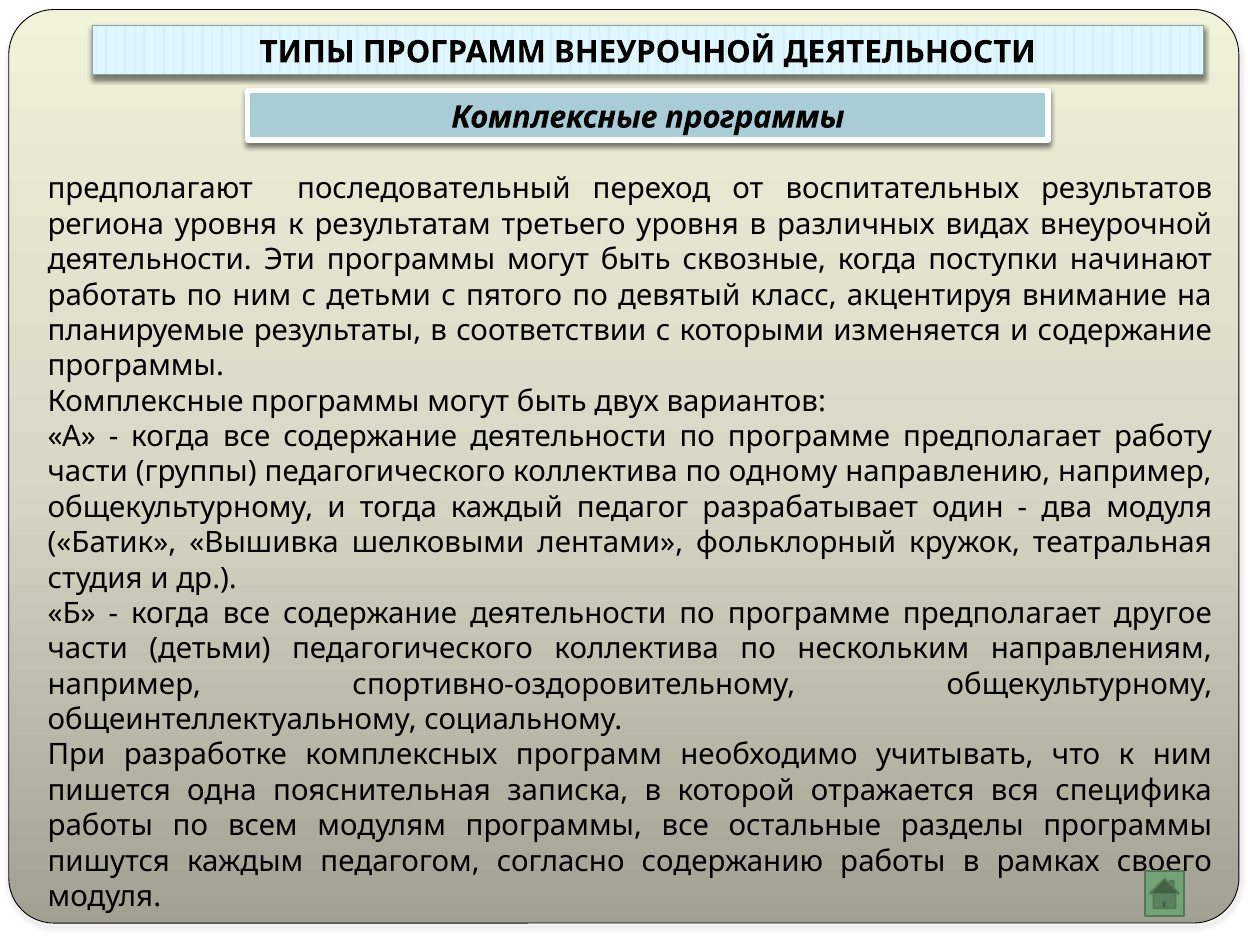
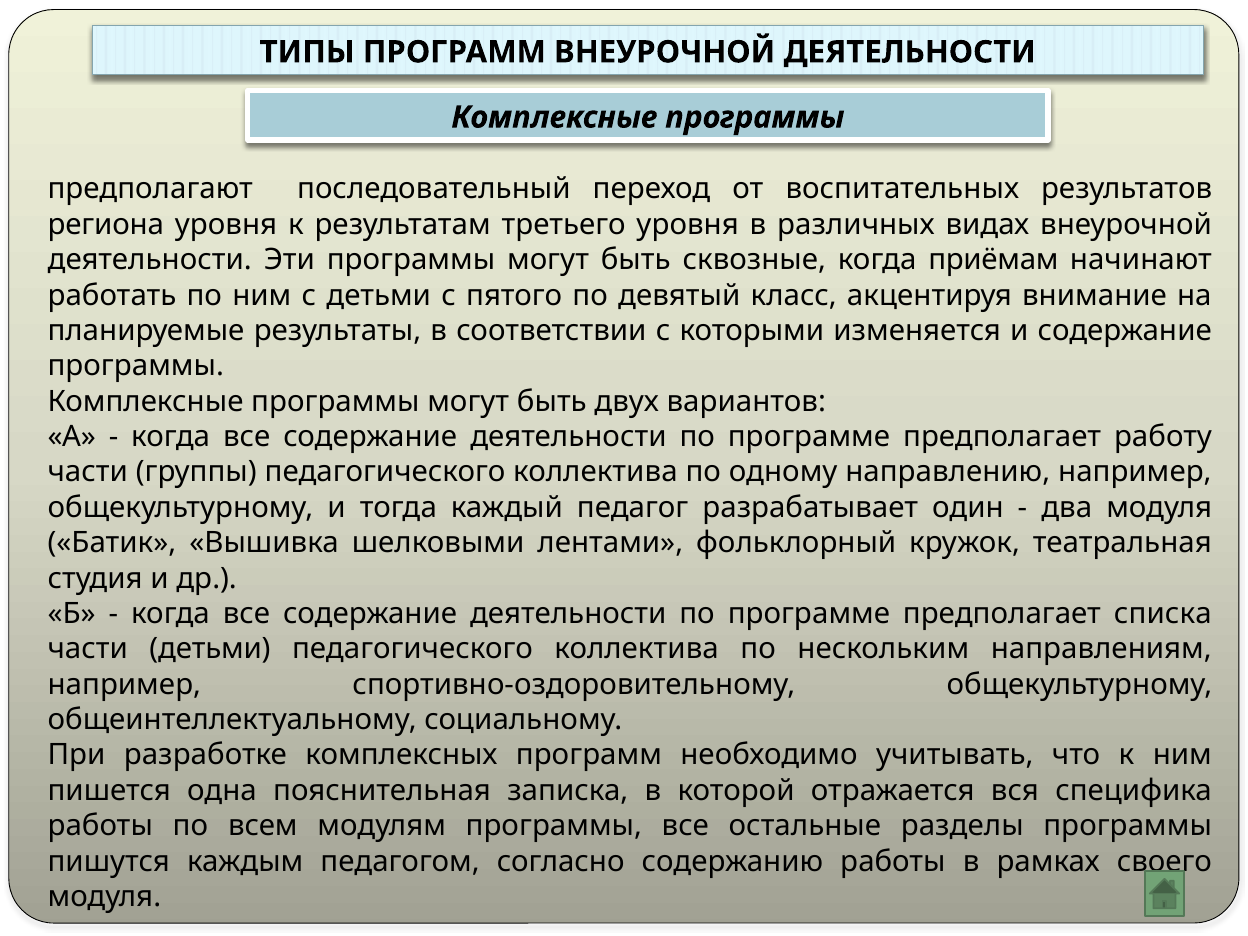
поступки: поступки -> приёмам
другое: другое -> списка
